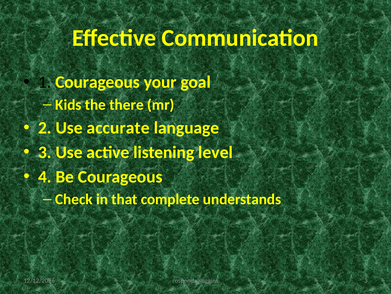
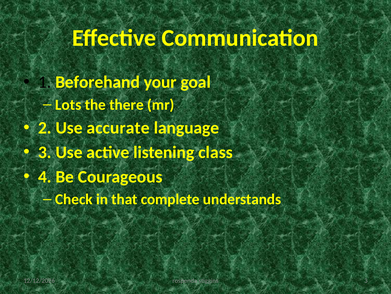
1 Courageous: Courageous -> Beforehand
Kids: Kids -> Lots
level: level -> class
